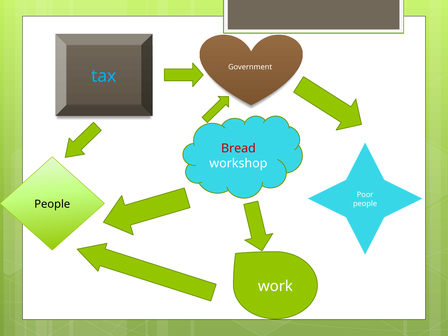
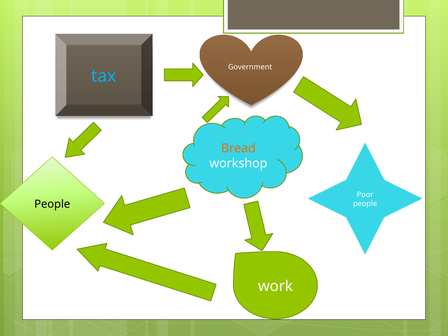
Bread colour: red -> orange
